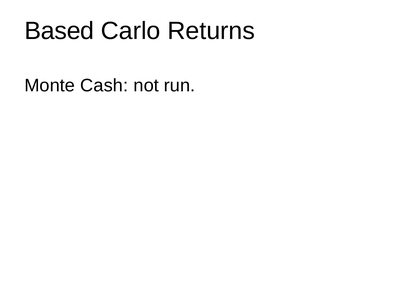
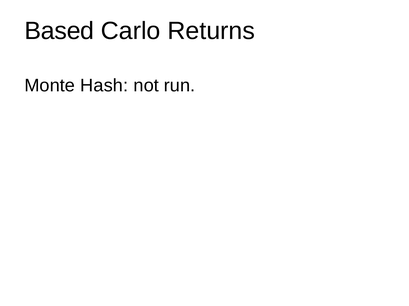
Cash: Cash -> Hash
